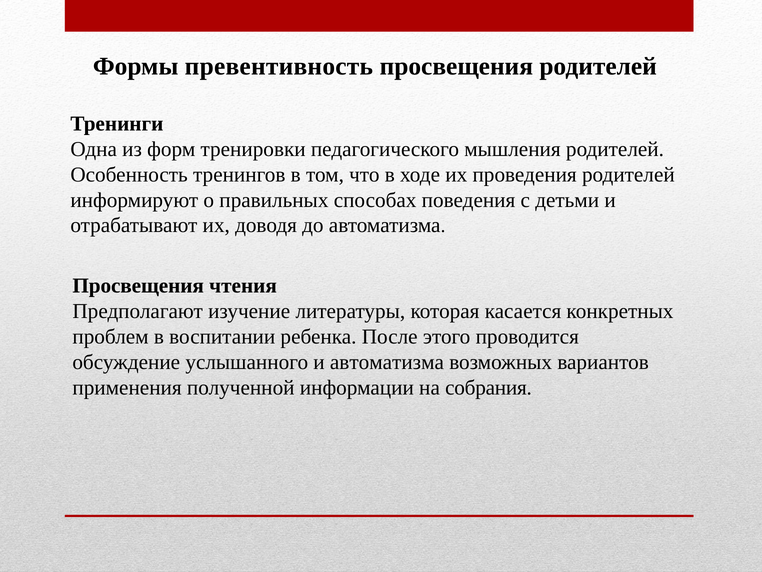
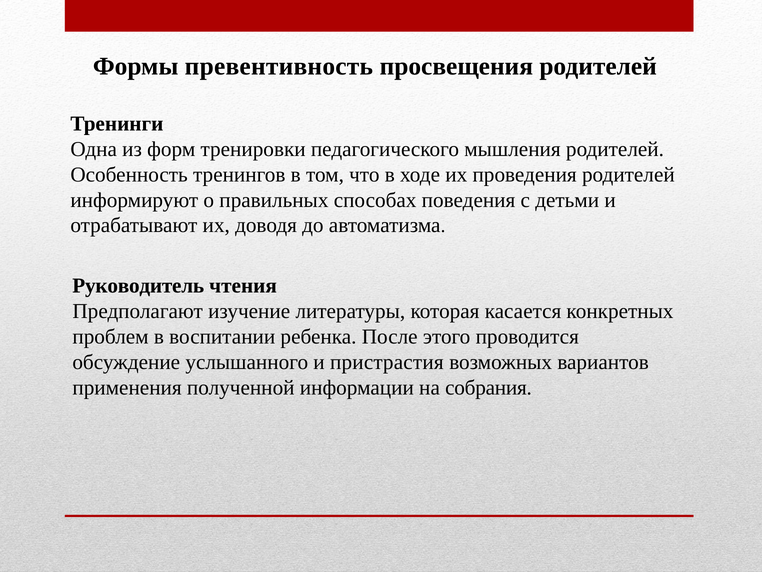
Просвещения at (138, 286): Просвещения -> Руководитель
и автоматизма: автоматизма -> пристрастия
